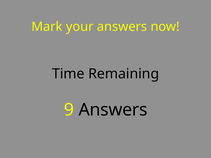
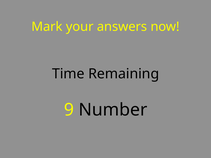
9 Answers: Answers -> Number
